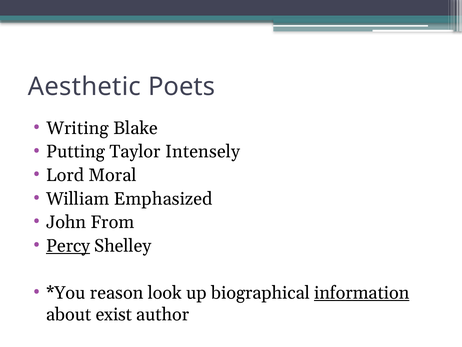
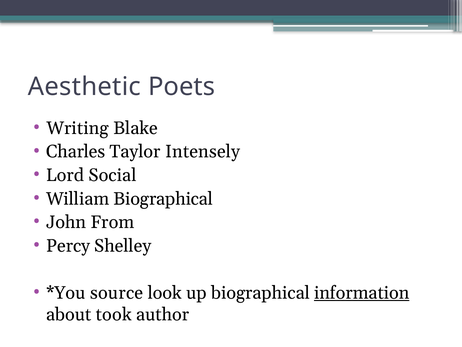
Putting: Putting -> Charles
Moral: Moral -> Social
William Emphasized: Emphasized -> Biographical
Percy underline: present -> none
reason: reason -> source
exist: exist -> took
